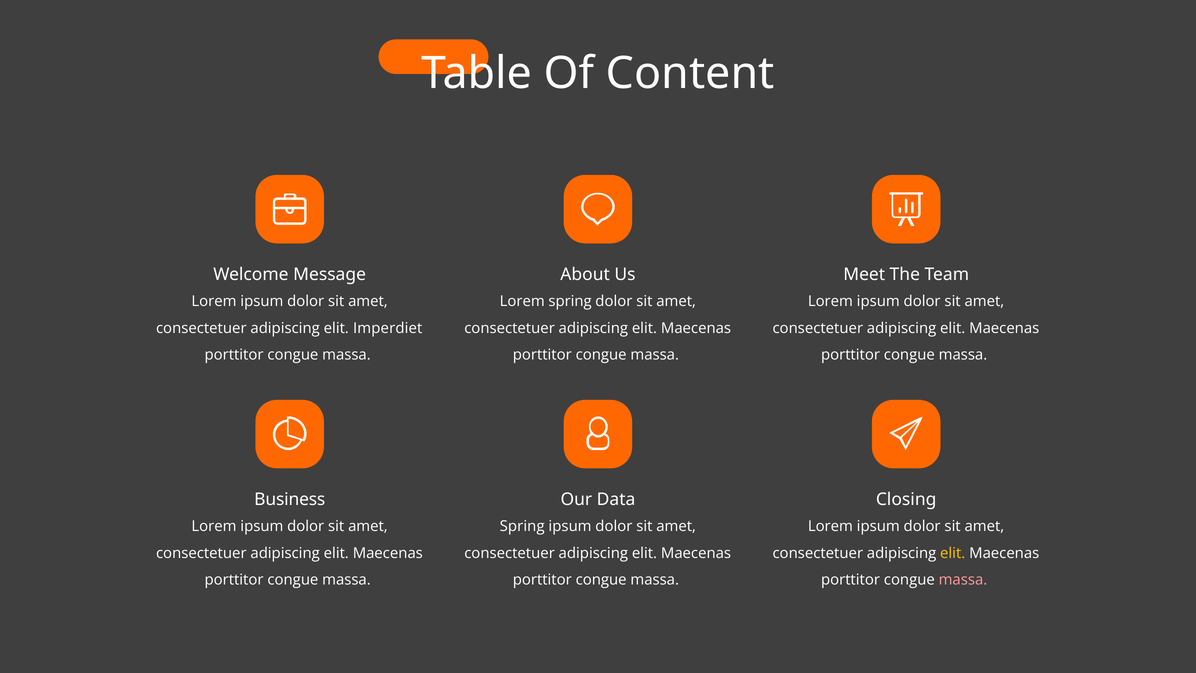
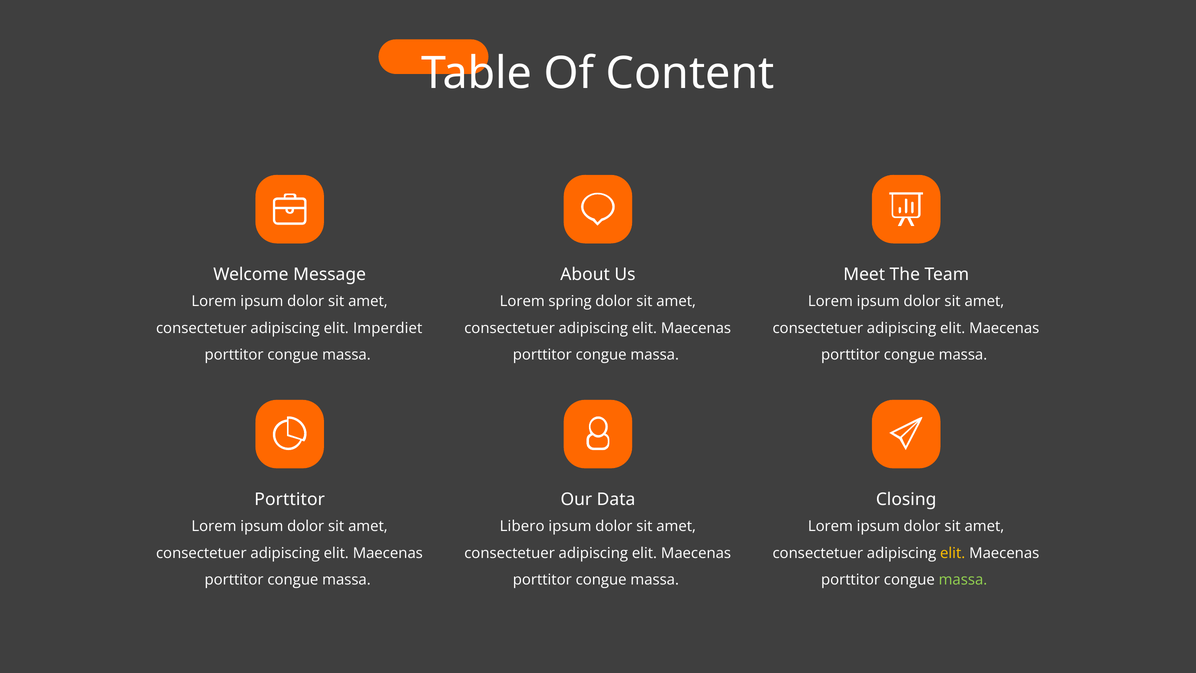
Business at (290, 499): Business -> Porttitor
Spring at (522, 526): Spring -> Libero
massa at (963, 580) colour: pink -> light green
